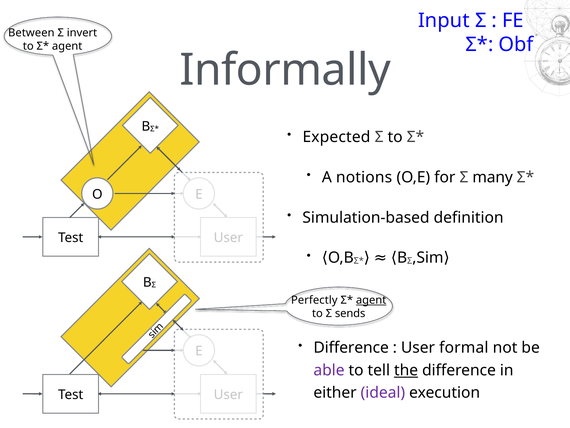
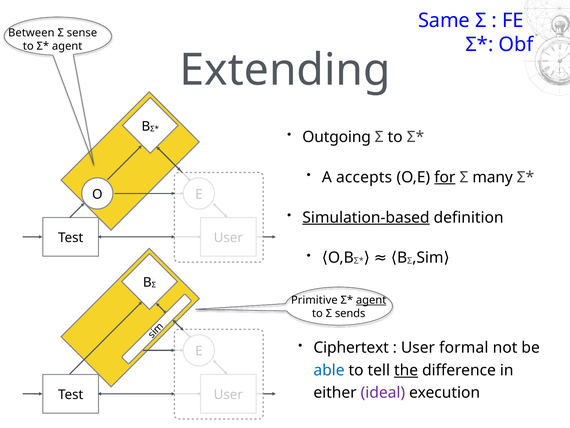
Input: Input -> Same
invert: invert -> sense
Informally: Informally -> Extending
Expected: Expected -> Outgoing
notions: notions -> accepts
for underline: none -> present
Simulation-based underline: none -> present
Perfectly: Perfectly -> Primitive
Difference at (351, 347): Difference -> Ciphertext
able colour: purple -> blue
